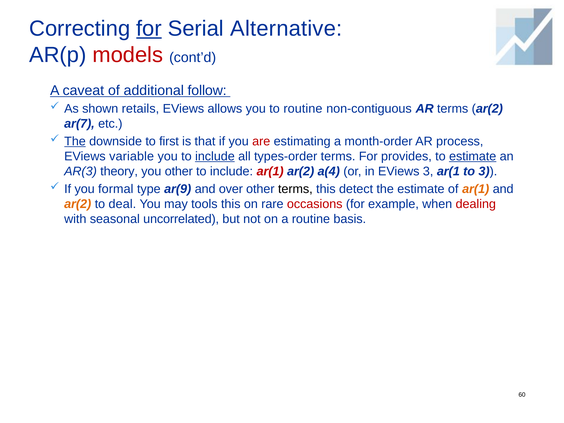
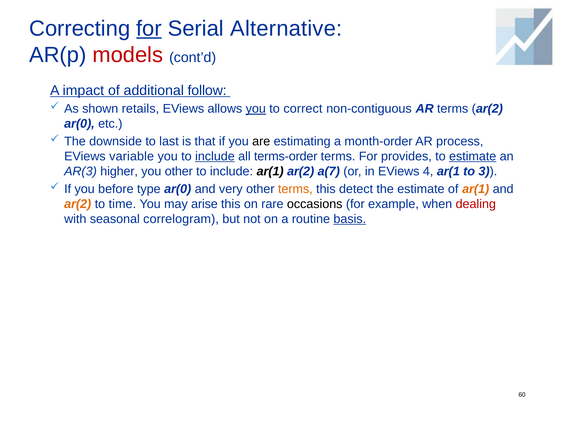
caveat: caveat -> impact
you at (256, 109) underline: none -> present
to routine: routine -> correct
ar(7 at (79, 124): ar(7 -> ar(0
The at (75, 141) underline: present -> none
first: first -> last
are colour: red -> black
types-order: types-order -> terms-order
theory: theory -> higher
ar(1 at (270, 171) colour: red -> black
a(4: a(4 -> a(7
EViews 3: 3 -> 4
formal: formal -> before
type ar(9: ar(9 -> ar(0
over: over -> very
terms at (295, 189) colour: black -> orange
deal: deal -> time
tools: tools -> arise
occasions colour: red -> black
uncorrelated: uncorrelated -> correlogram
basis underline: none -> present
